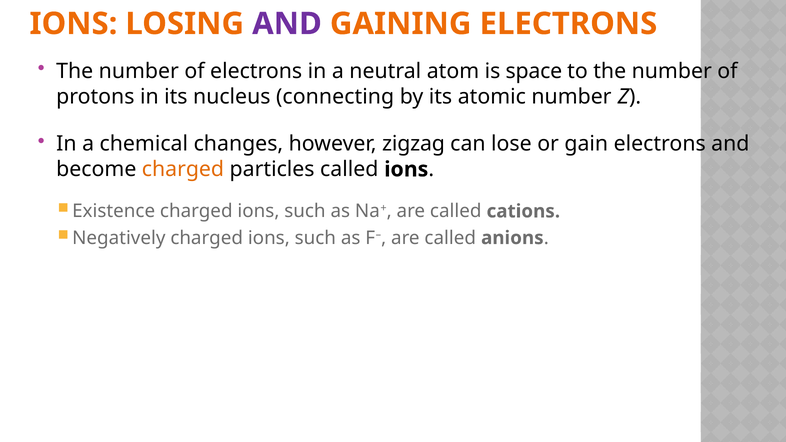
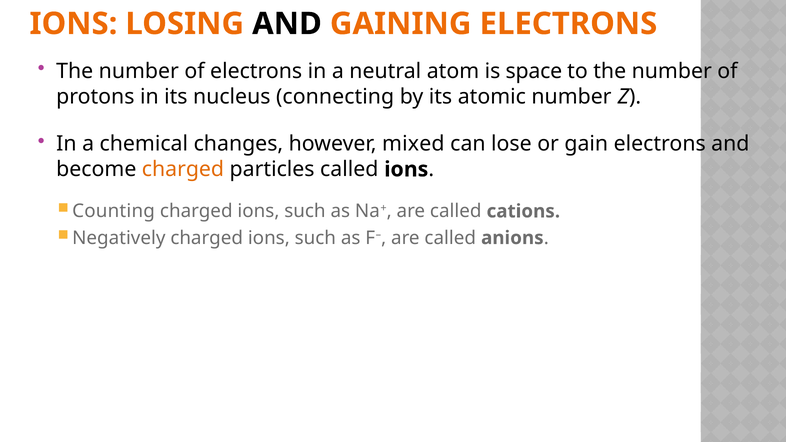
AND at (287, 24) colour: purple -> black
zigzag: zigzag -> mixed
Existence: Existence -> Counting
